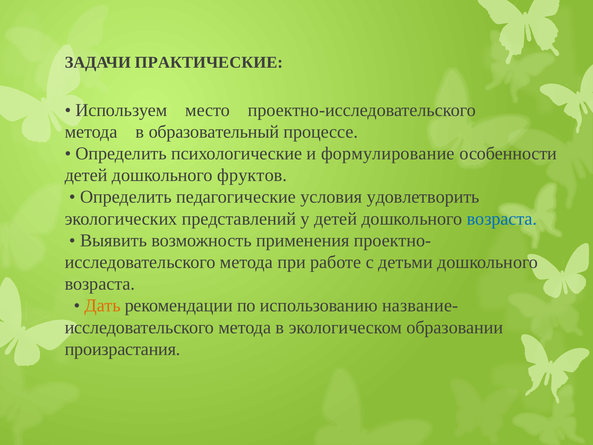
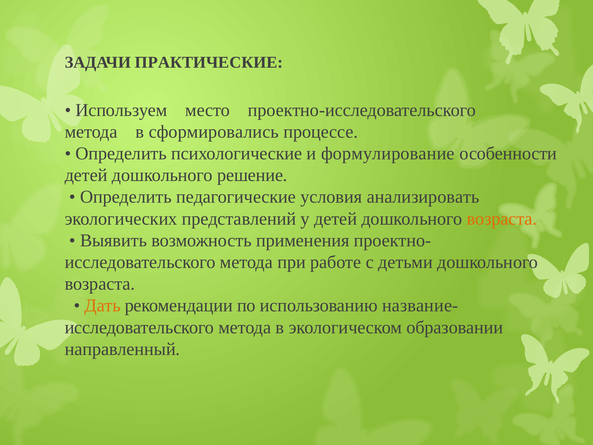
образовательный: образовательный -> сформировались
фруктов: фруктов -> решение
удовлетворить: удовлетворить -> анализировать
возраста at (502, 219) colour: blue -> orange
произрастания: произрастания -> направленный
